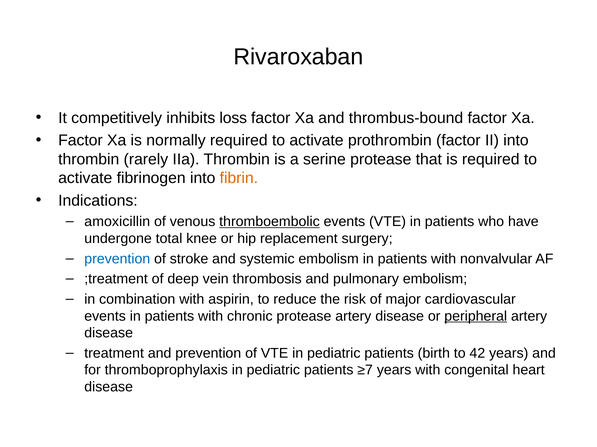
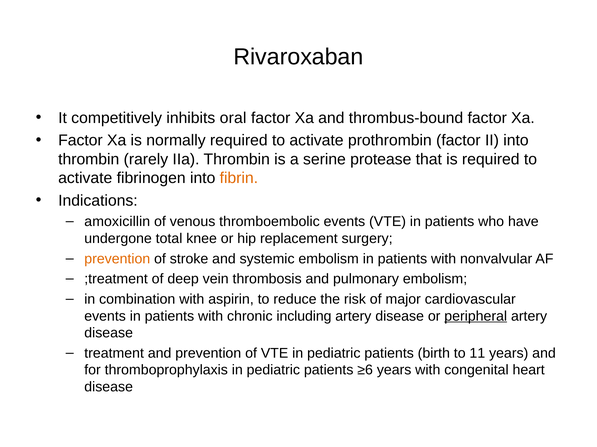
loss: loss -> oral
thromboembolic underline: present -> none
prevention at (117, 259) colour: blue -> orange
chronic protease: protease -> including
42: 42 -> 11
≥7: ≥7 -> ≥6
